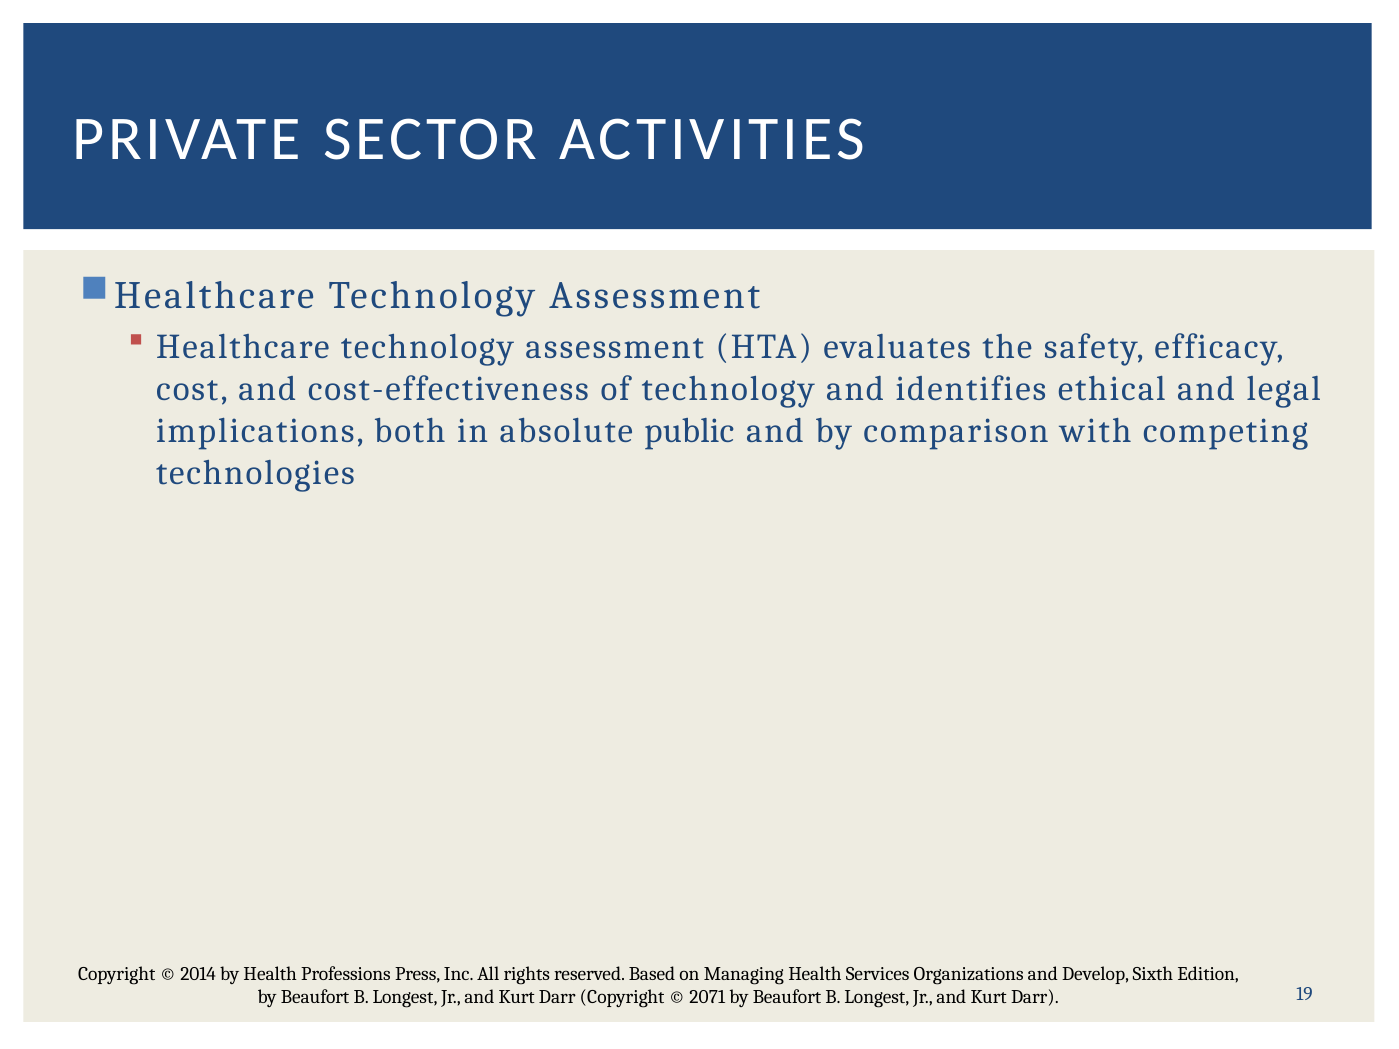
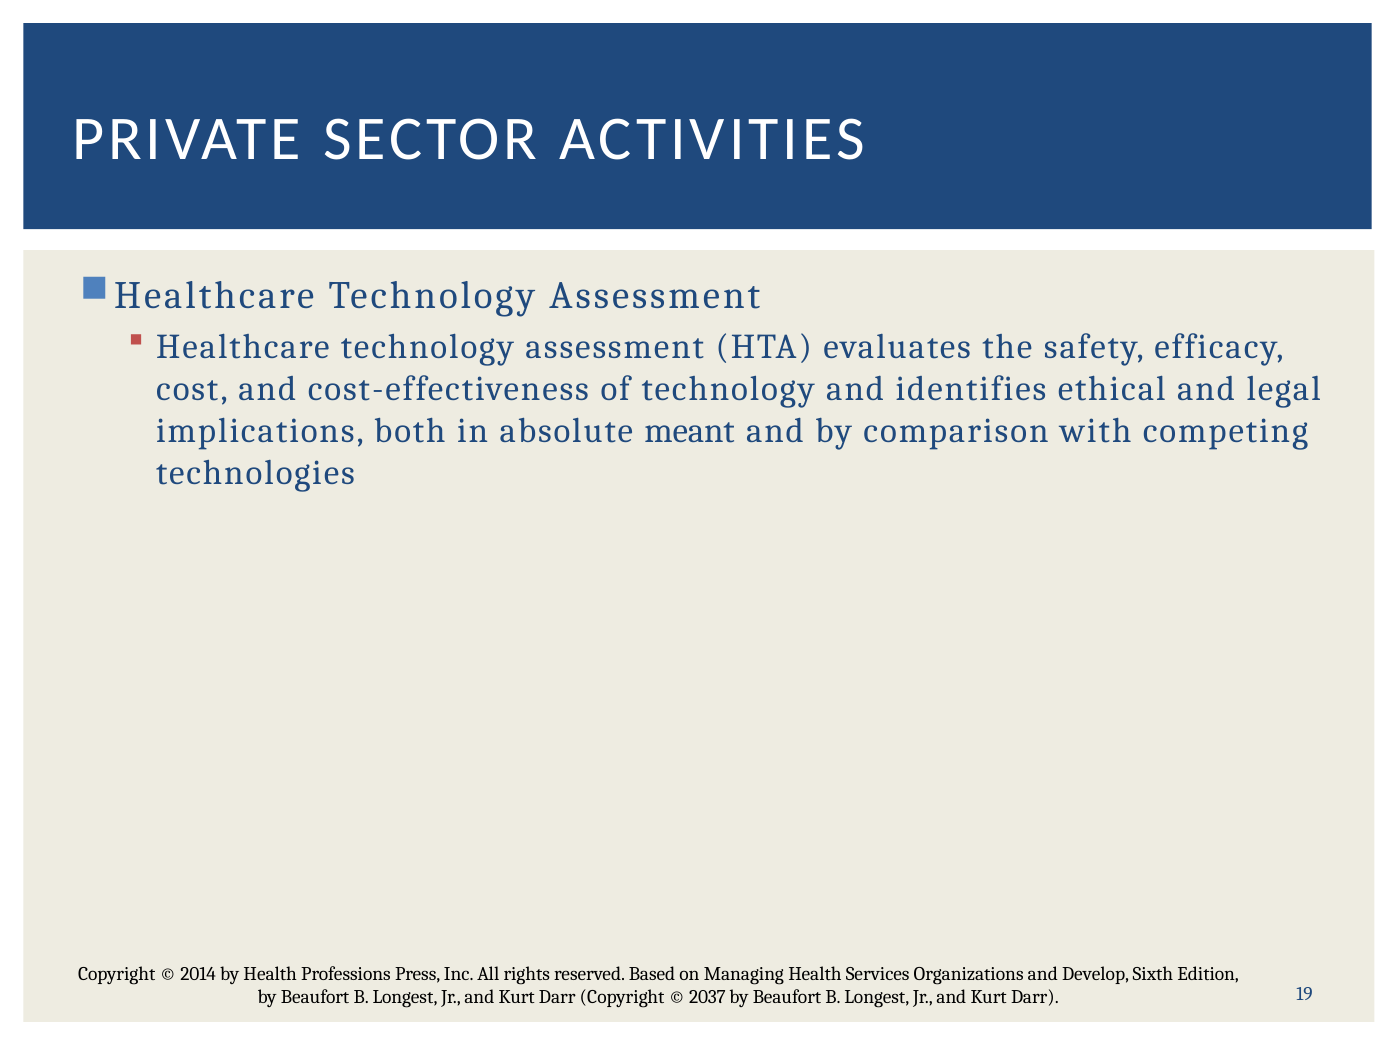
public: public -> meant
2071: 2071 -> 2037
